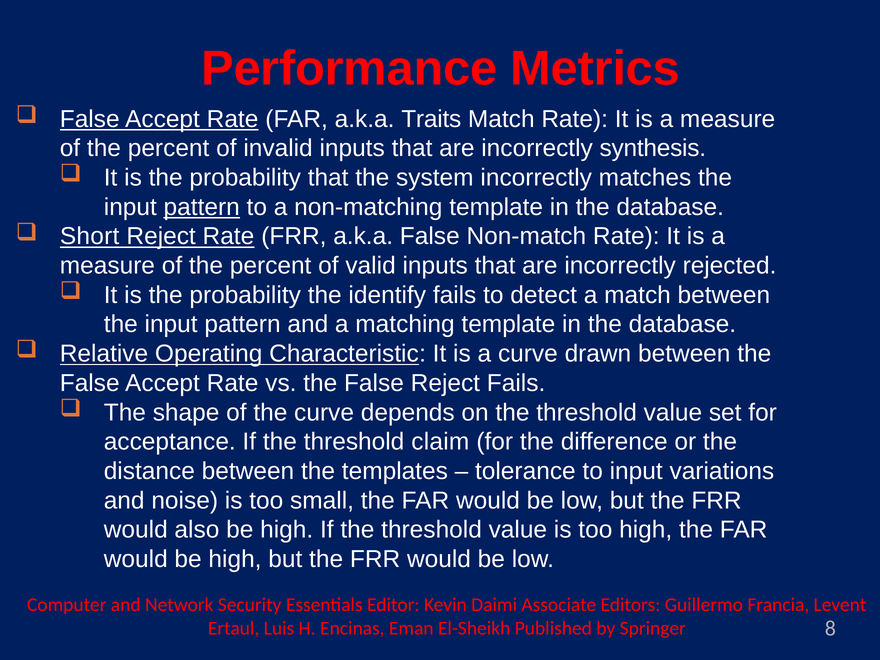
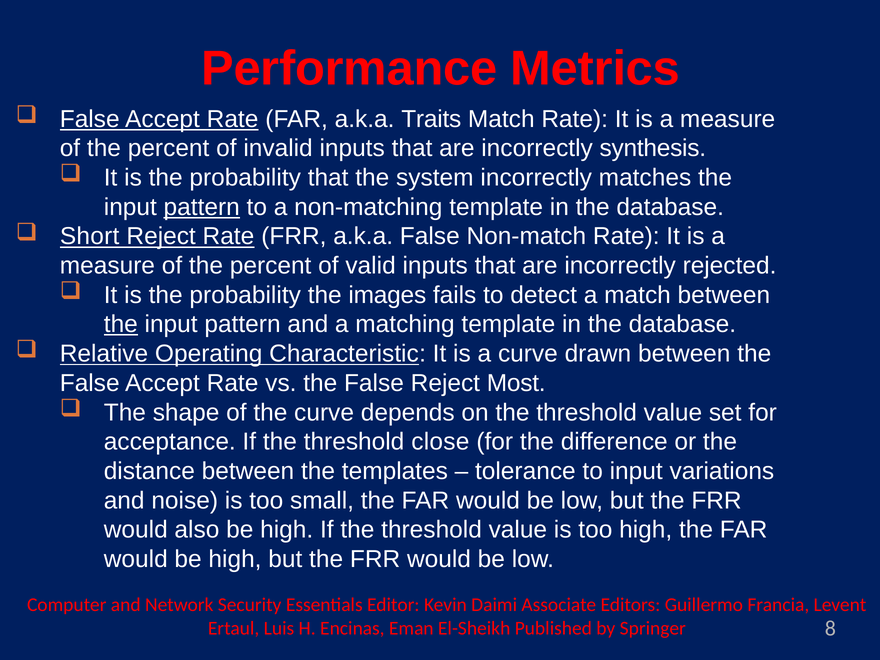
identify: identify -> images
the at (121, 324) underline: none -> present
Reject Fails: Fails -> Most
claim: claim -> close
